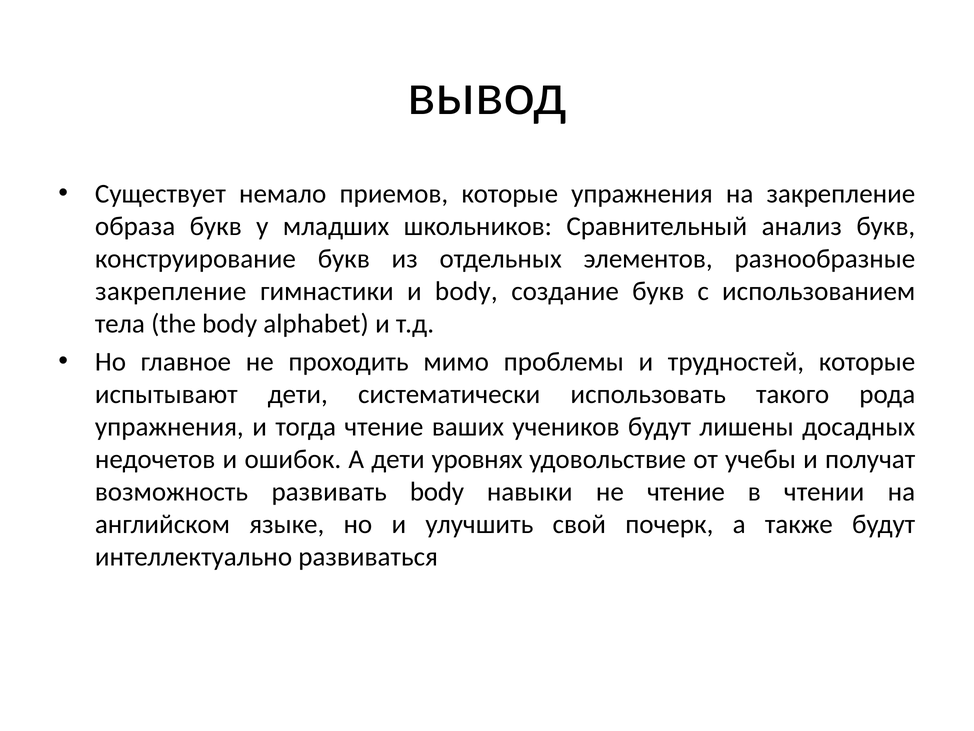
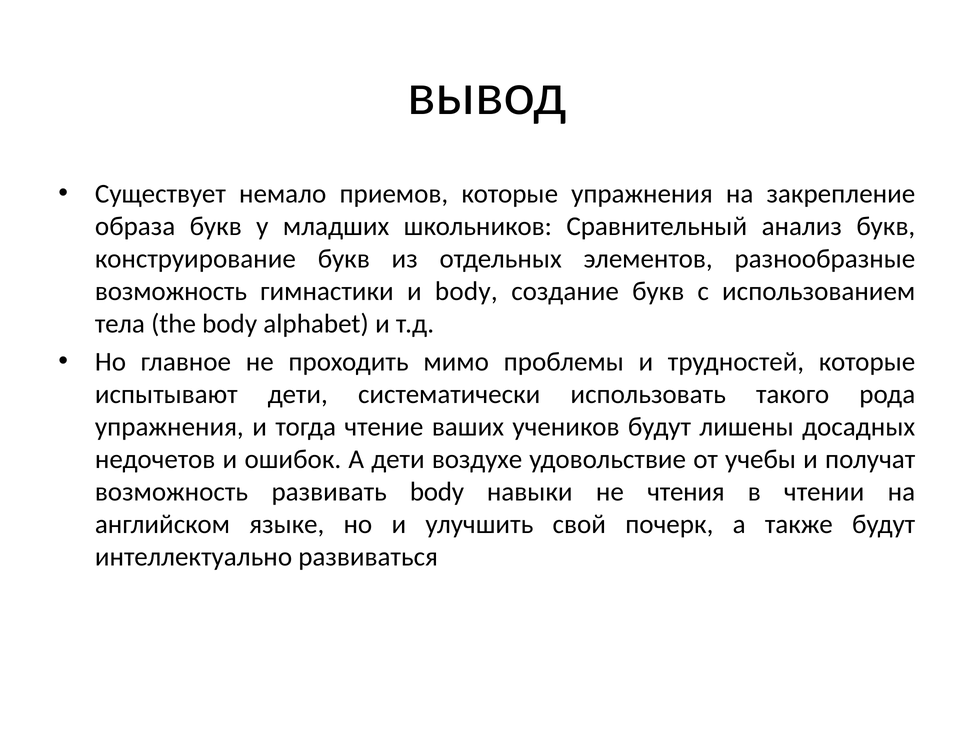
закрепление at (171, 291): закрепление -> возможность
уровнях: уровнях -> воздухе
не чтение: чтение -> чтения
